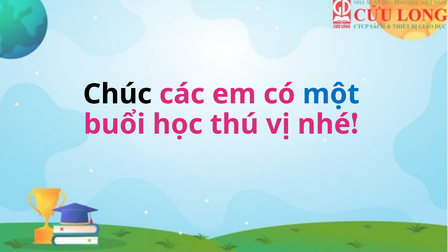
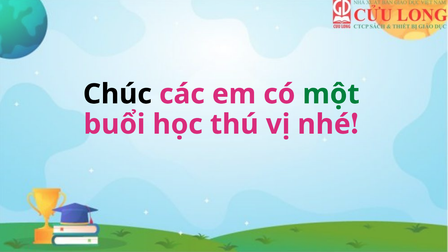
một colour: blue -> green
